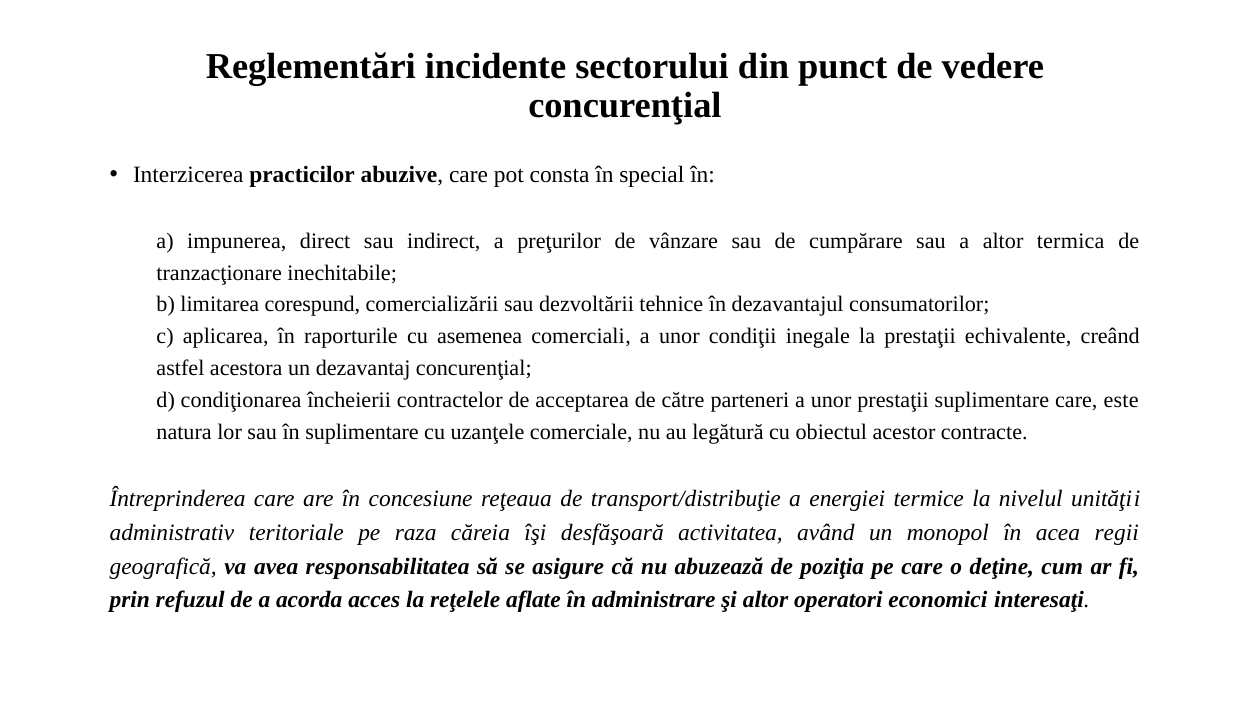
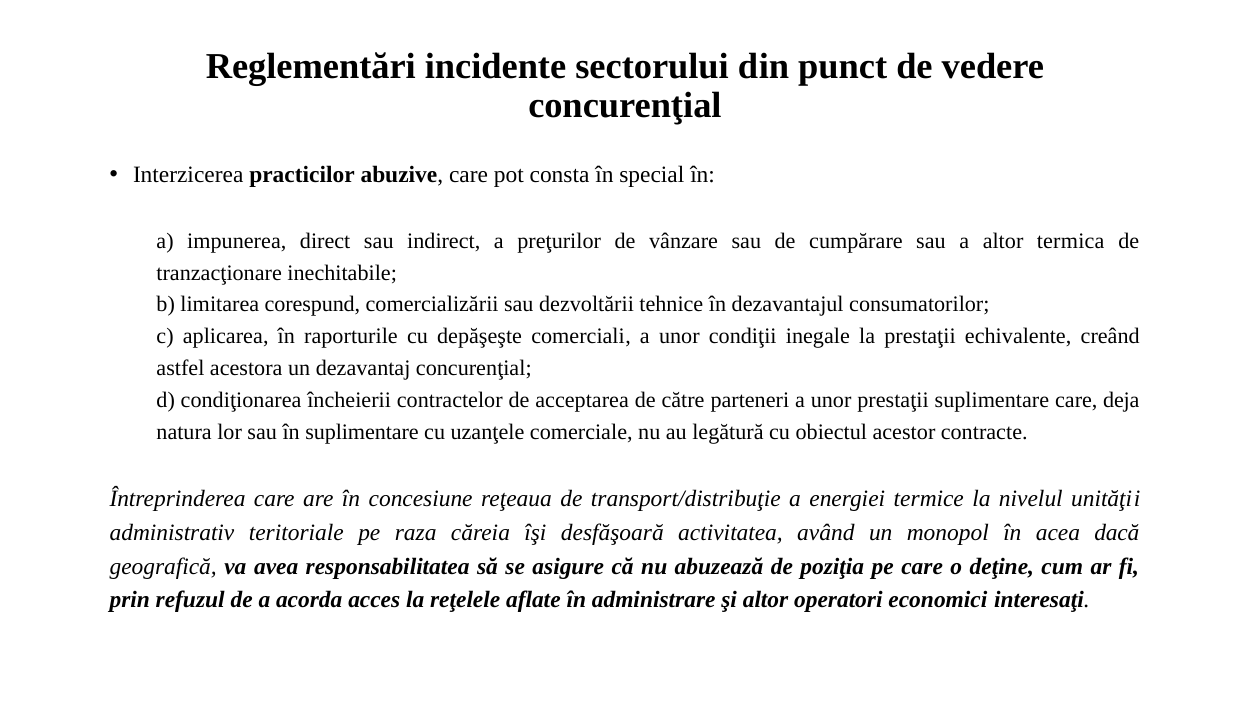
asemenea: asemenea -> depăşeşte
este: este -> deja
regii: regii -> dacă
